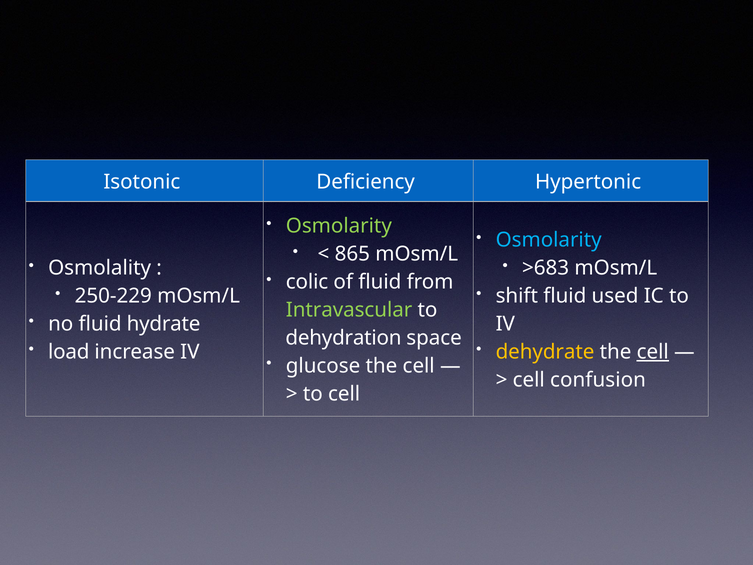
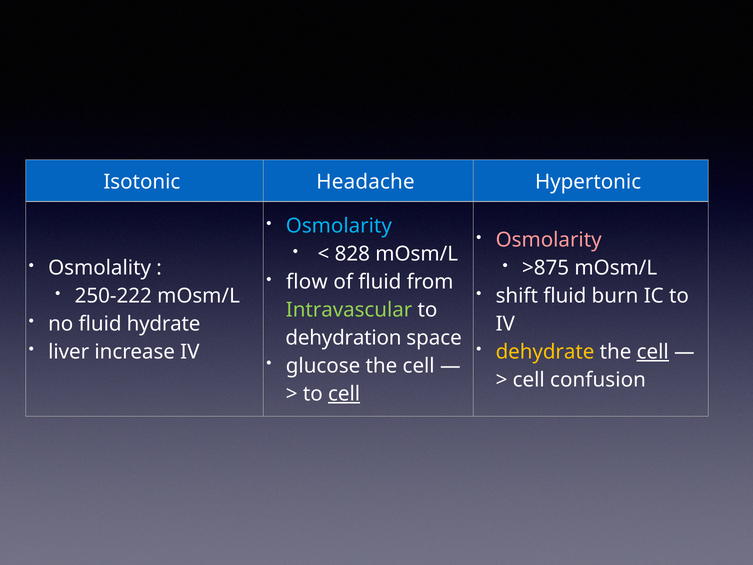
Deficiency: Deficiency -> Headache
Osmolarity at (339, 226) colour: light green -> light blue
Osmolarity at (549, 240) colour: light blue -> pink
865: 865 -> 828
>683: >683 -> >875
colic: colic -> flow
250-229: 250-229 -> 250-222
used: used -> burn
load: load -> liver
cell at (344, 394) underline: none -> present
